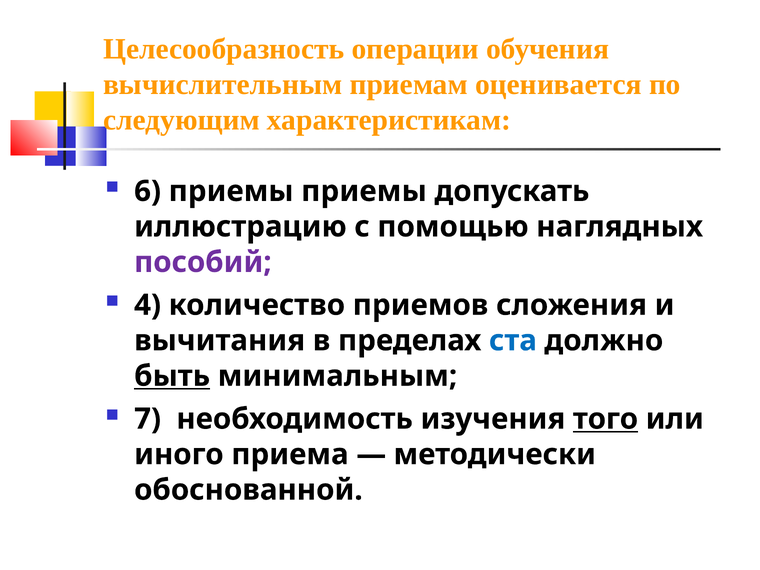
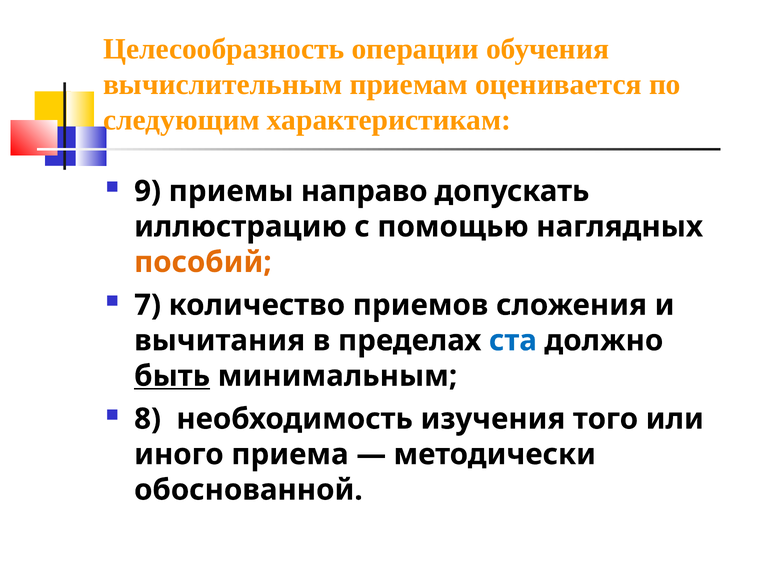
6: 6 -> 9
приемы приемы: приемы -> направо
пособий colour: purple -> orange
4: 4 -> 7
7: 7 -> 8
того underline: present -> none
